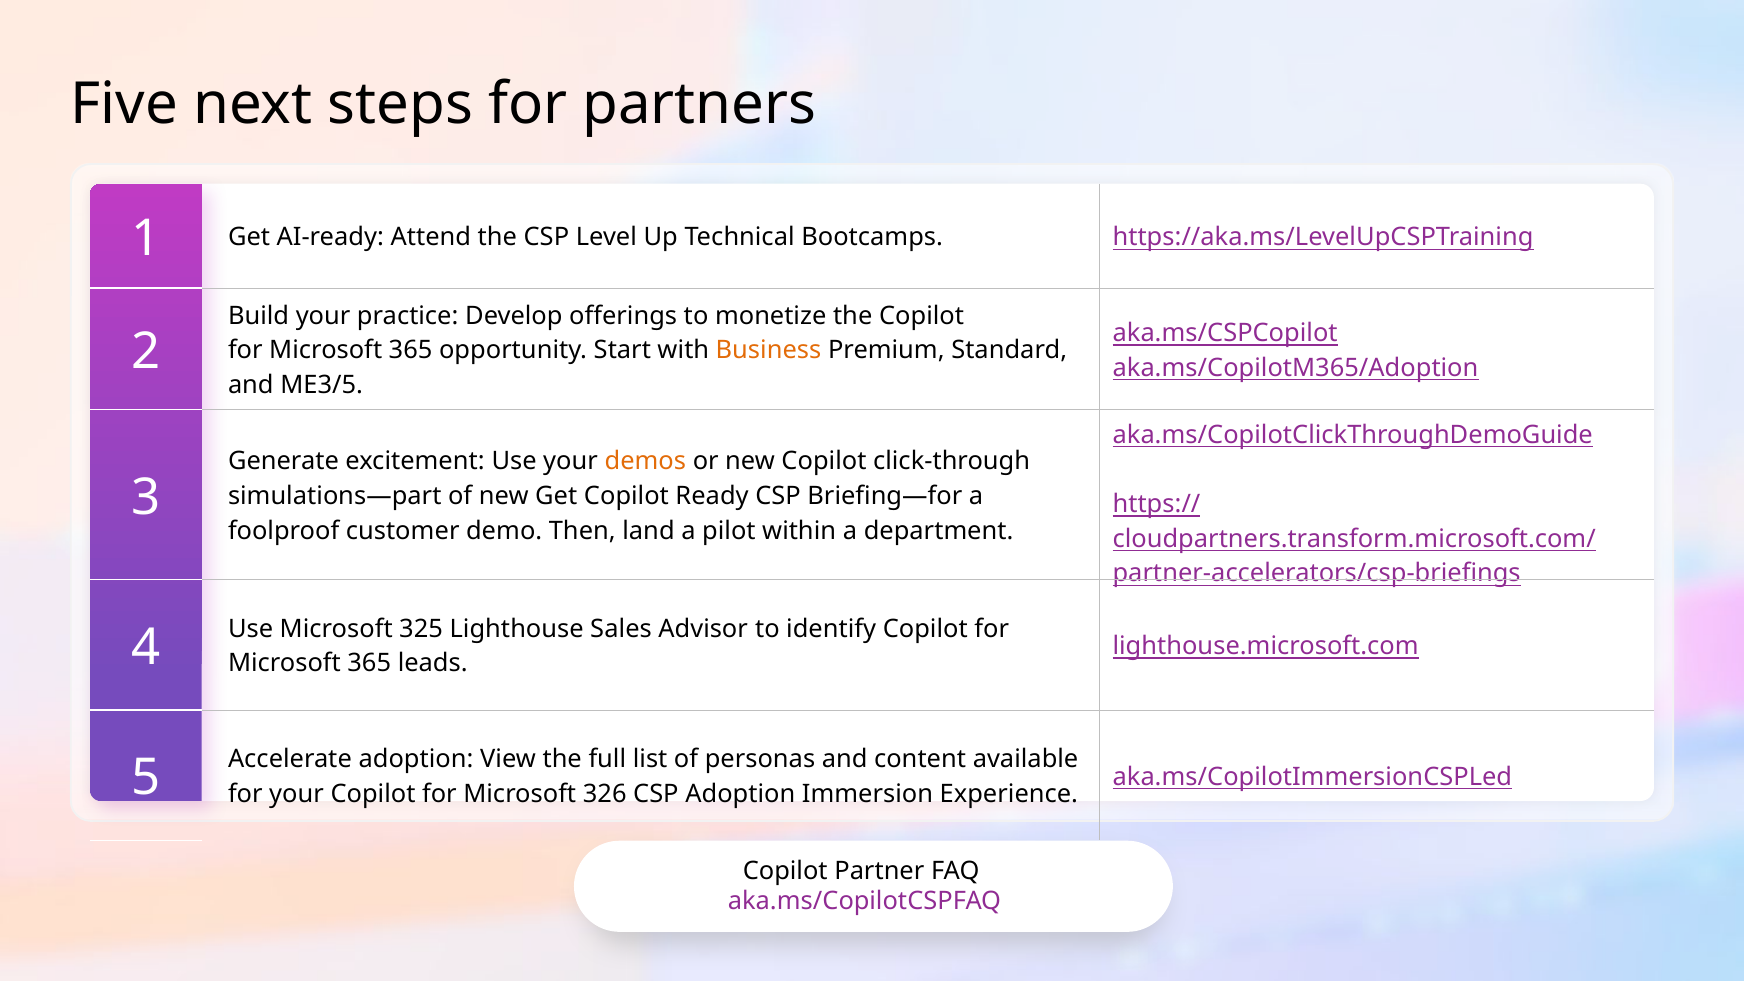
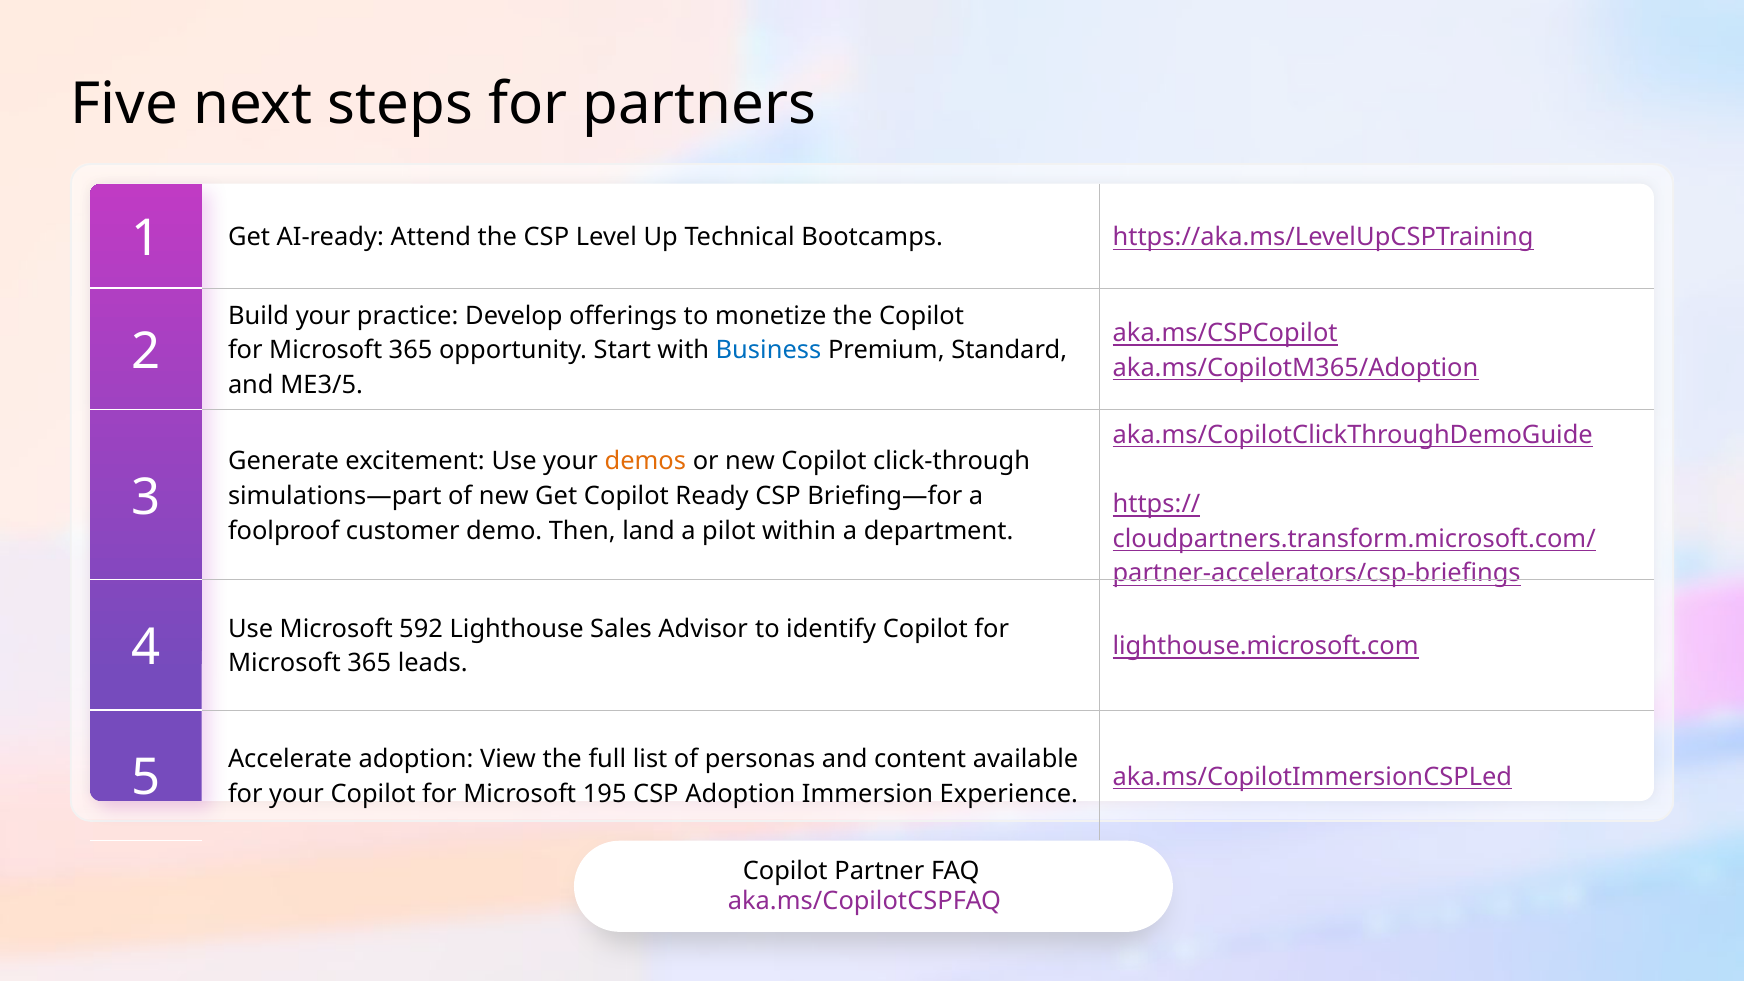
Business colour: orange -> blue
325: 325 -> 592
326: 326 -> 195
